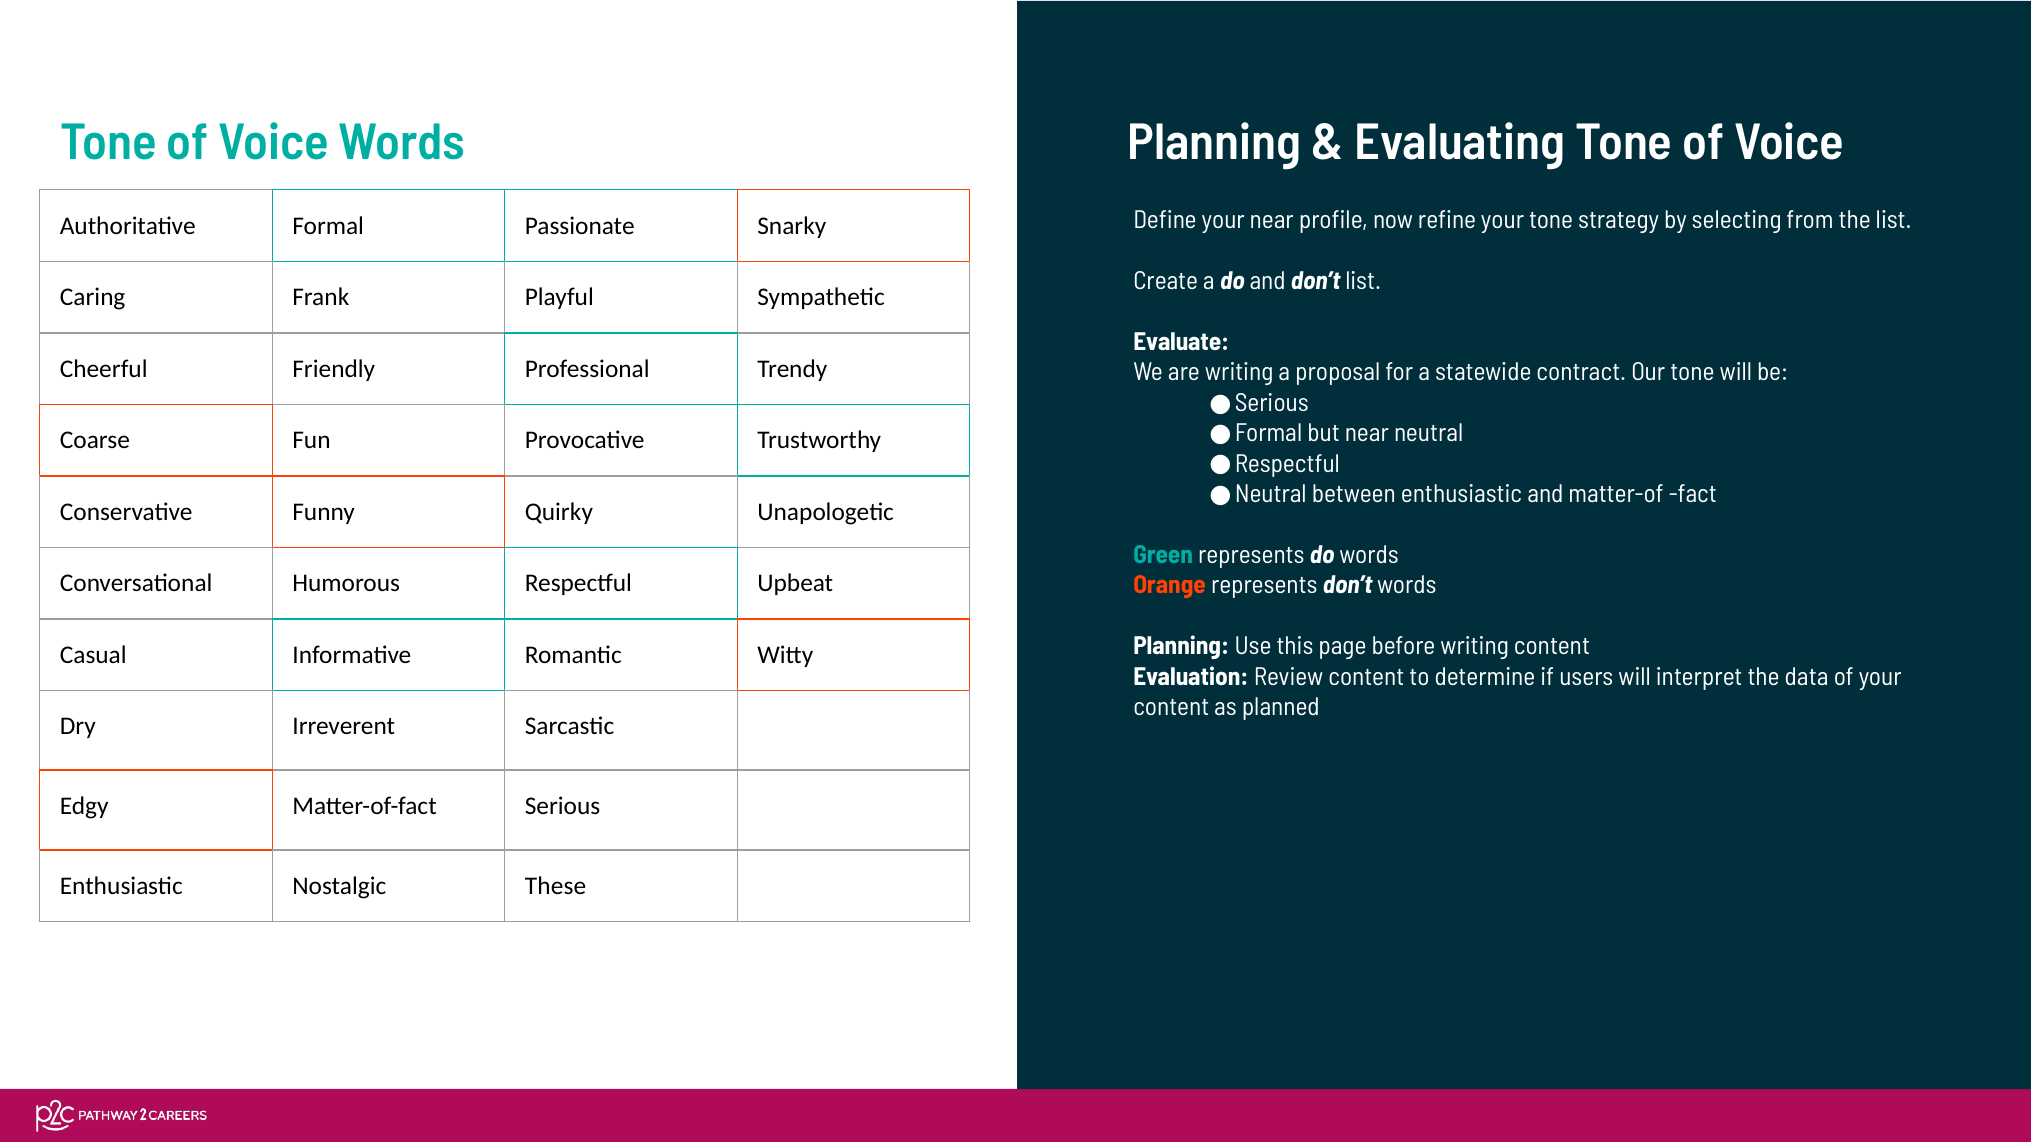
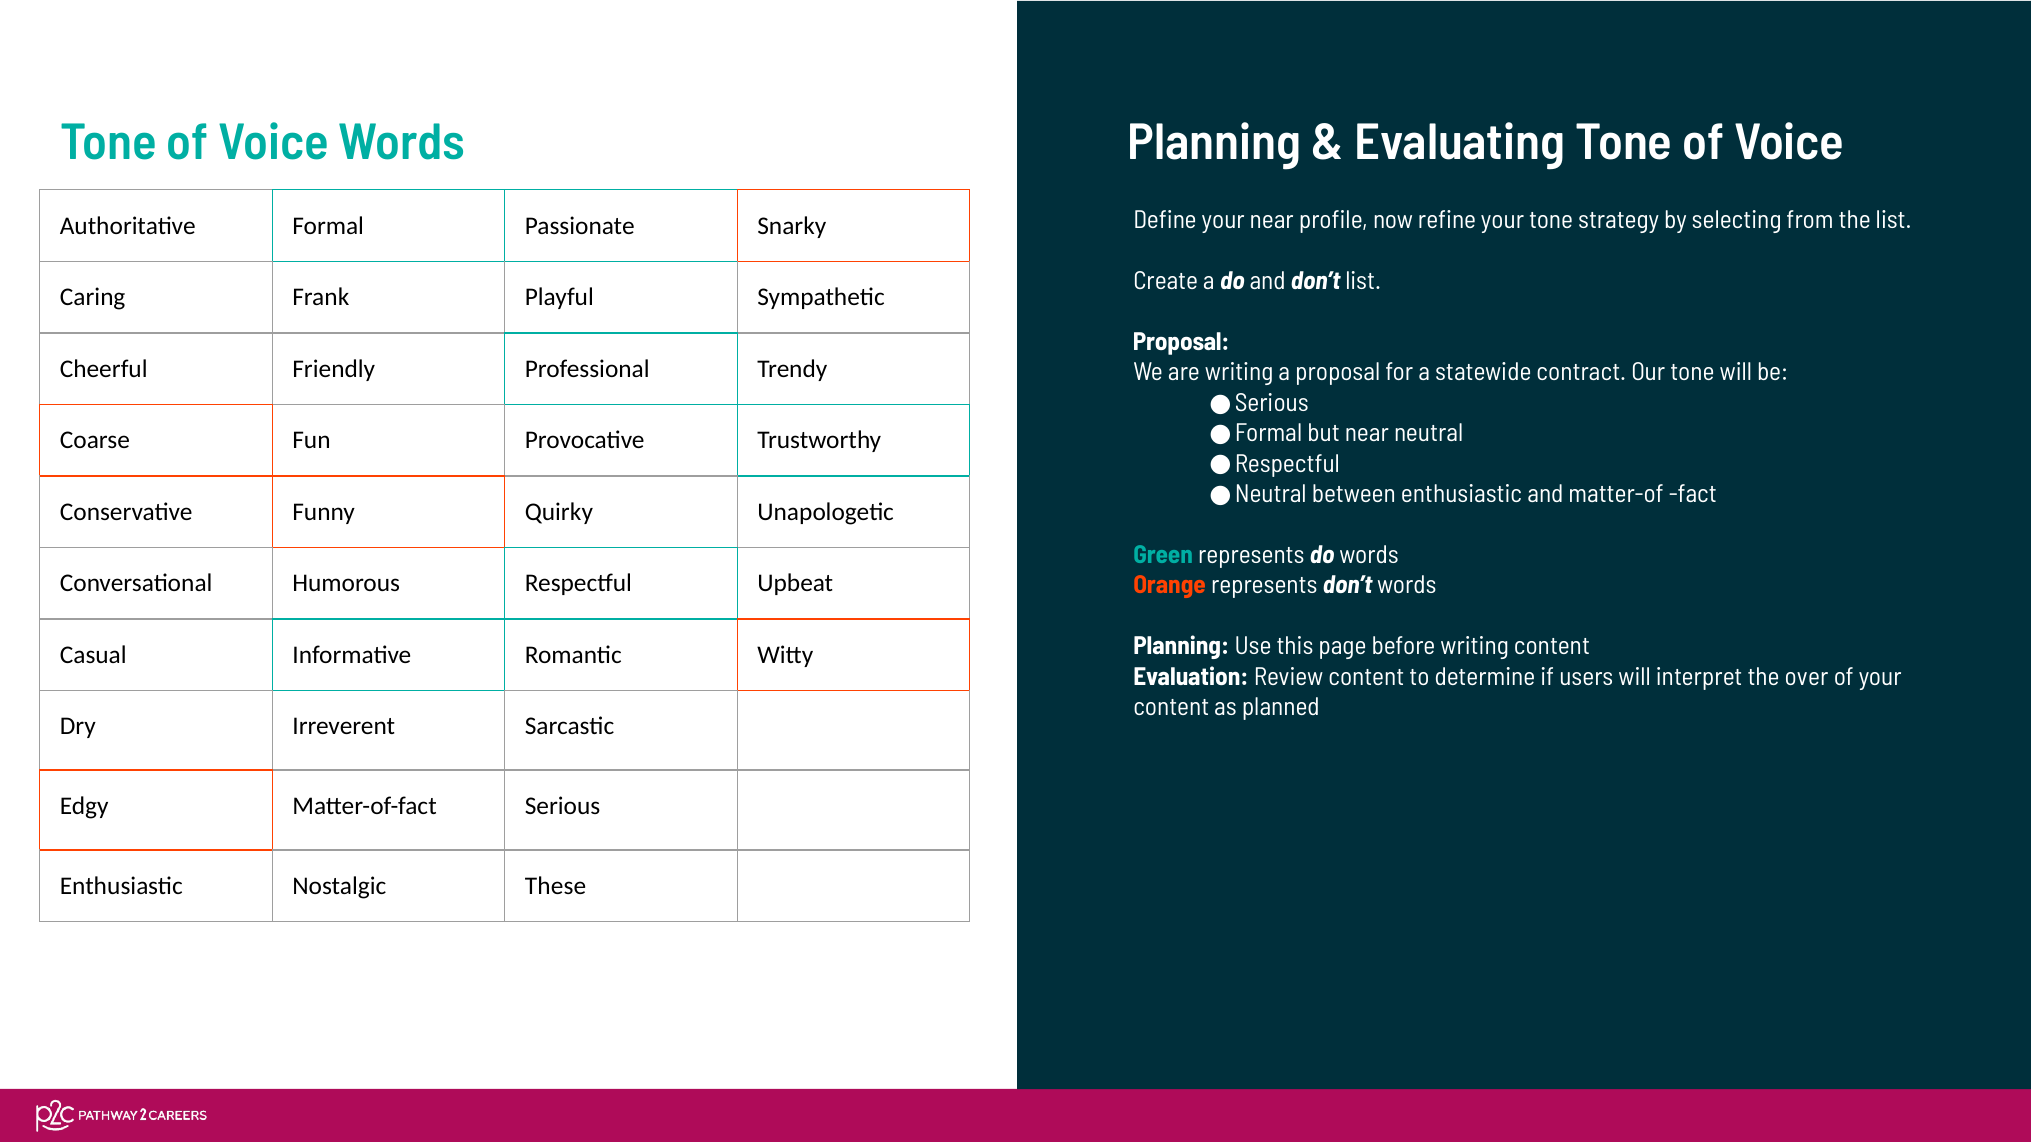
Evaluate at (1181, 342): Evaluate -> Proposal
data: data -> over
